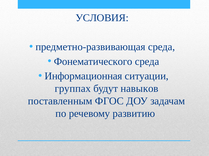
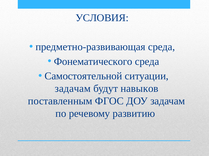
Информационная: Информационная -> Самостоятельной
группах at (73, 89): группах -> задачам
